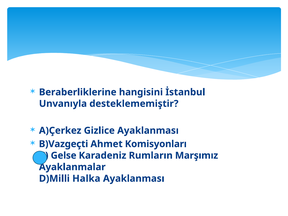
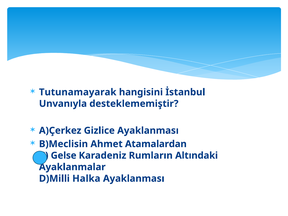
Beraberliklerine: Beraberliklerine -> Tutunamayarak
B)Vazgeçti: B)Vazgeçti -> B)Meclisin
Komisyonları: Komisyonları -> Atamalardan
Marşımız: Marşımız -> Altındaki
